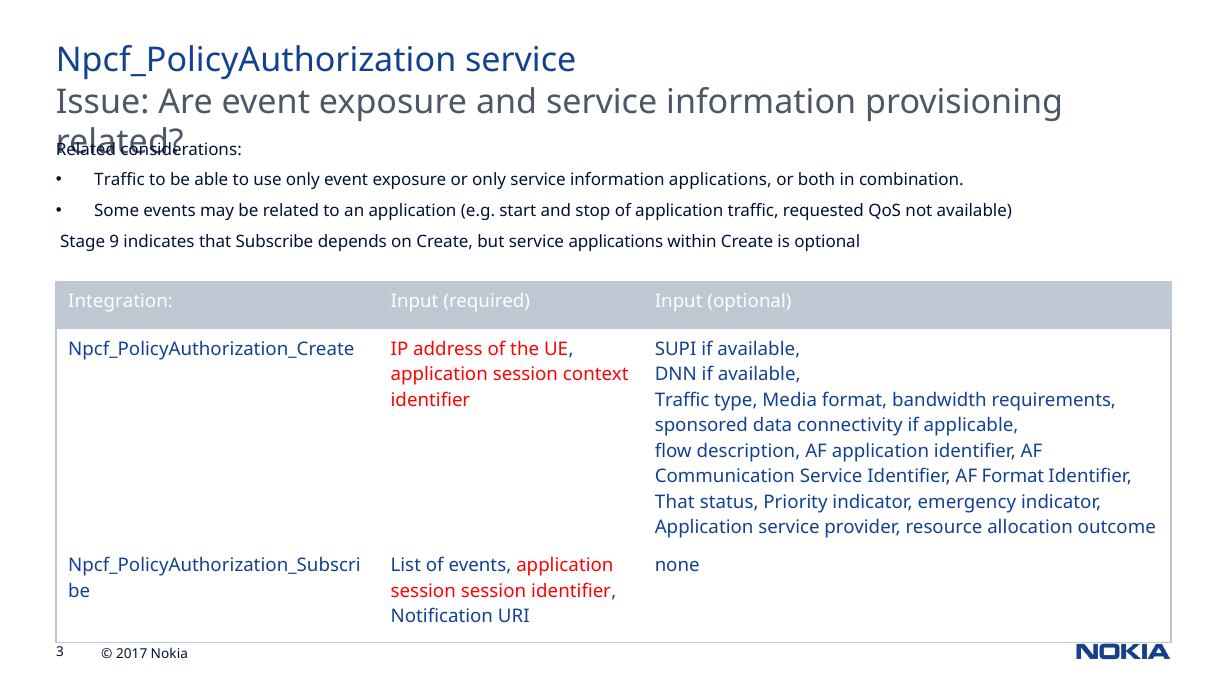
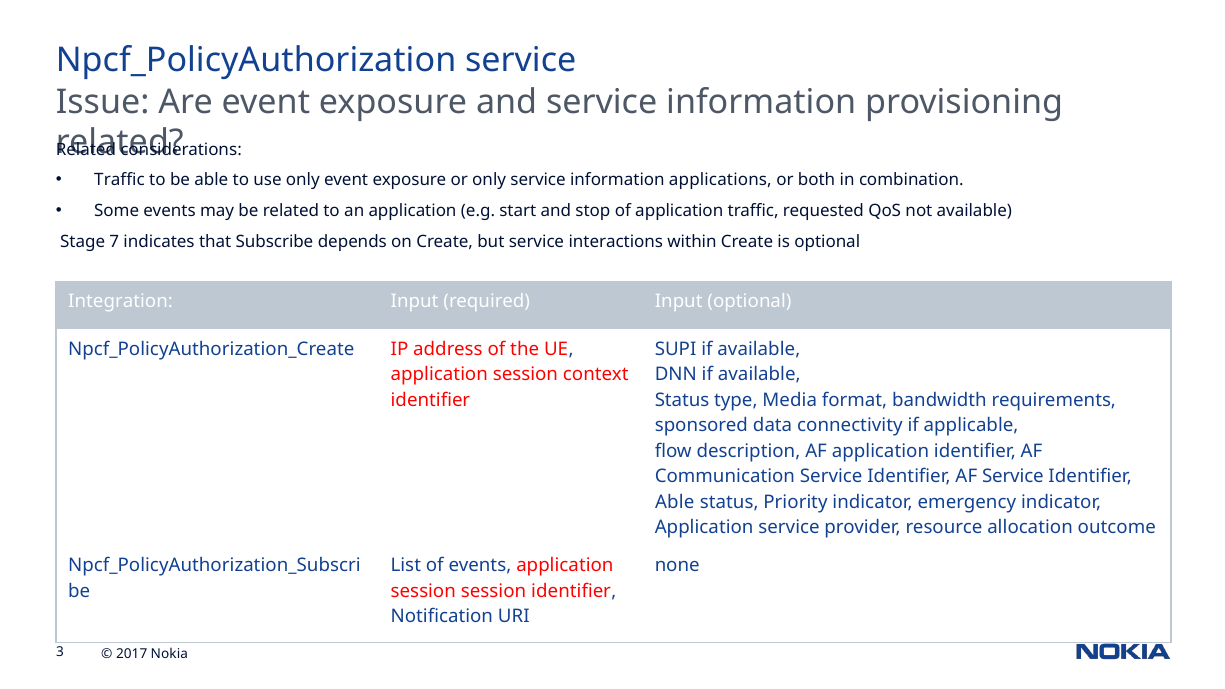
9: 9 -> 7
service applications: applications -> interactions
Traffic at (682, 400): Traffic -> Status
AF Format: Format -> Service
That at (675, 502): That -> Able
